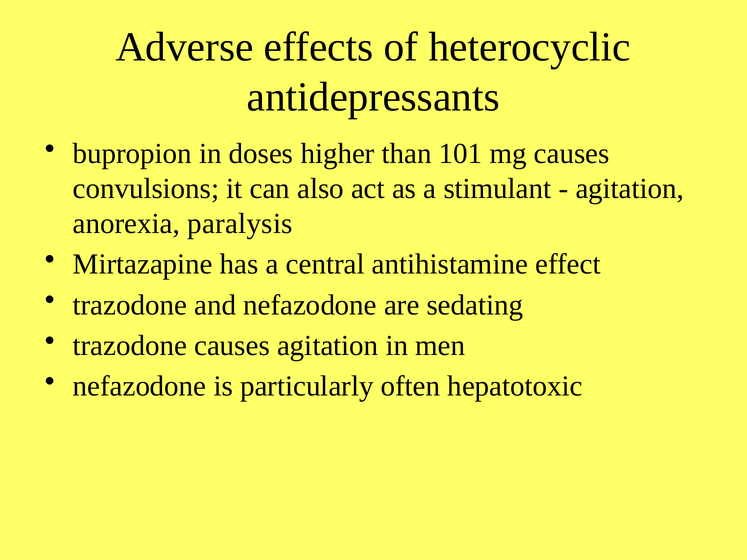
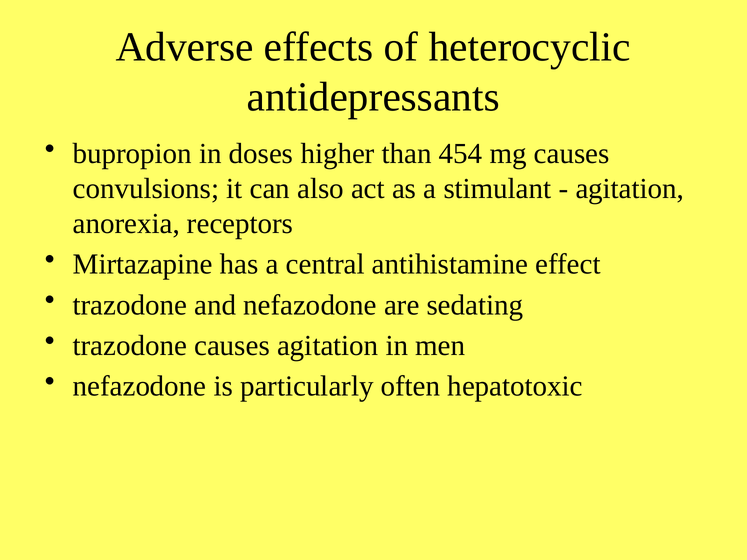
101: 101 -> 454
paralysis: paralysis -> receptors
